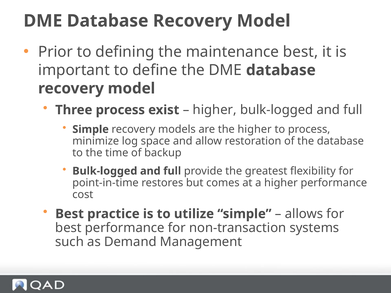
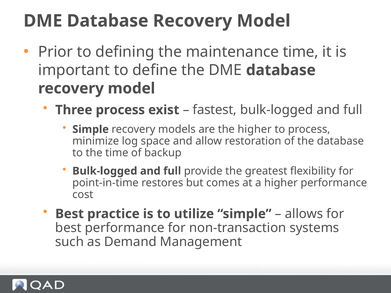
maintenance best: best -> time
higher at (215, 110): higher -> fastest
